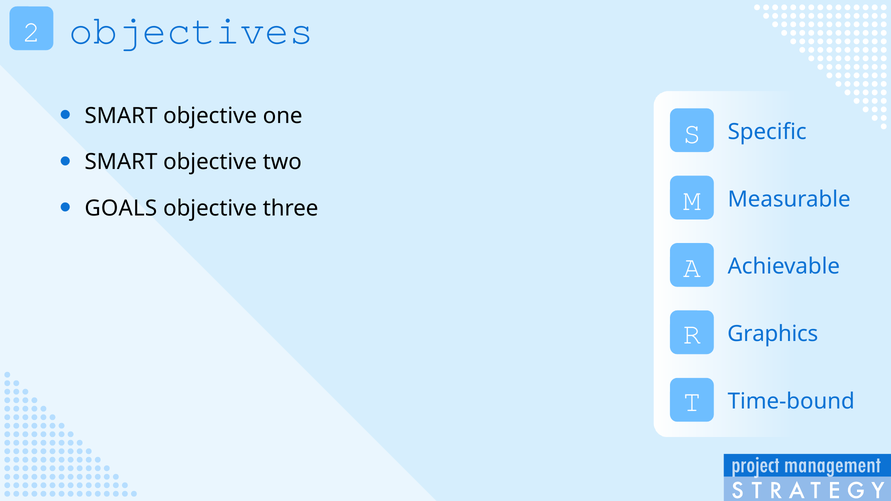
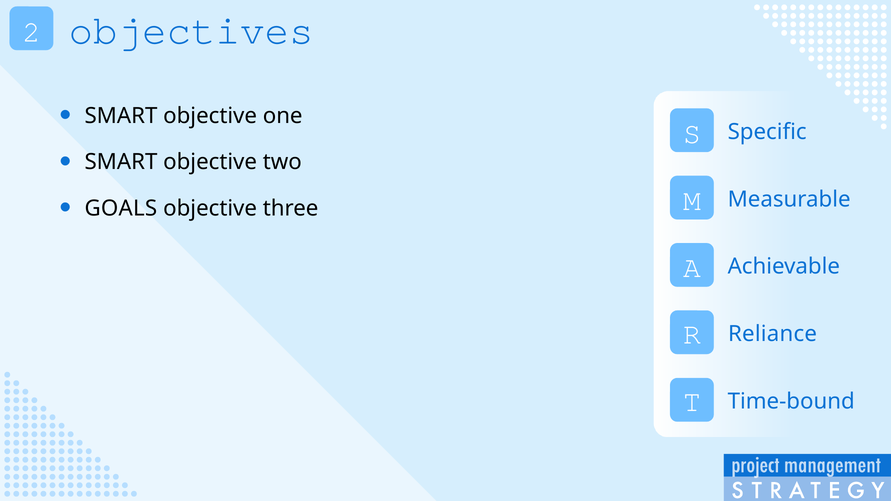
Graphics: Graphics -> Reliance
